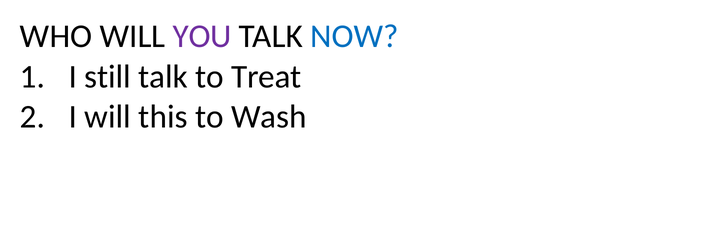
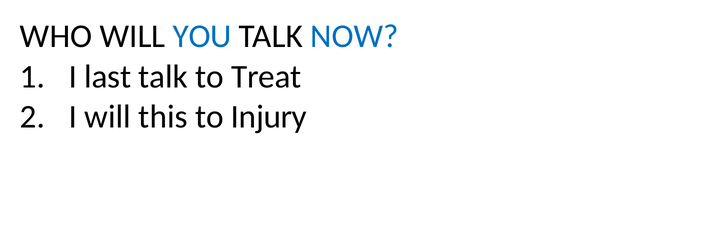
YOU colour: purple -> blue
still: still -> last
Wash: Wash -> Injury
